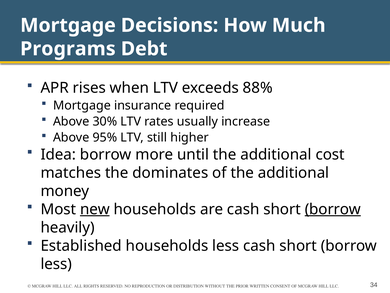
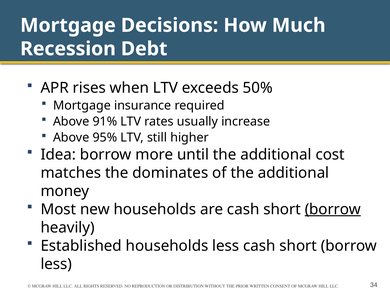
Programs: Programs -> Recession
88%: 88% -> 50%
30%: 30% -> 91%
new underline: present -> none
